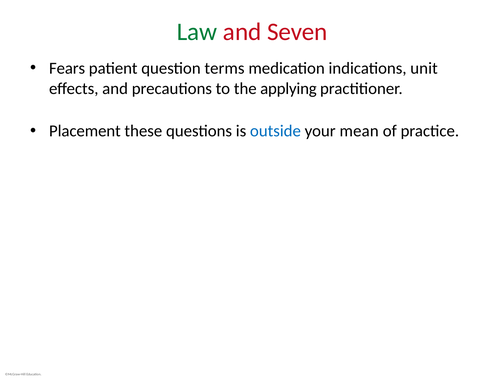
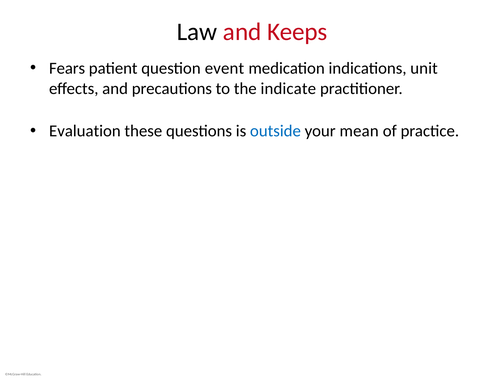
Law colour: green -> black
Seven: Seven -> Keeps
terms: terms -> event
applying: applying -> indicate
Placement: Placement -> Evaluation
